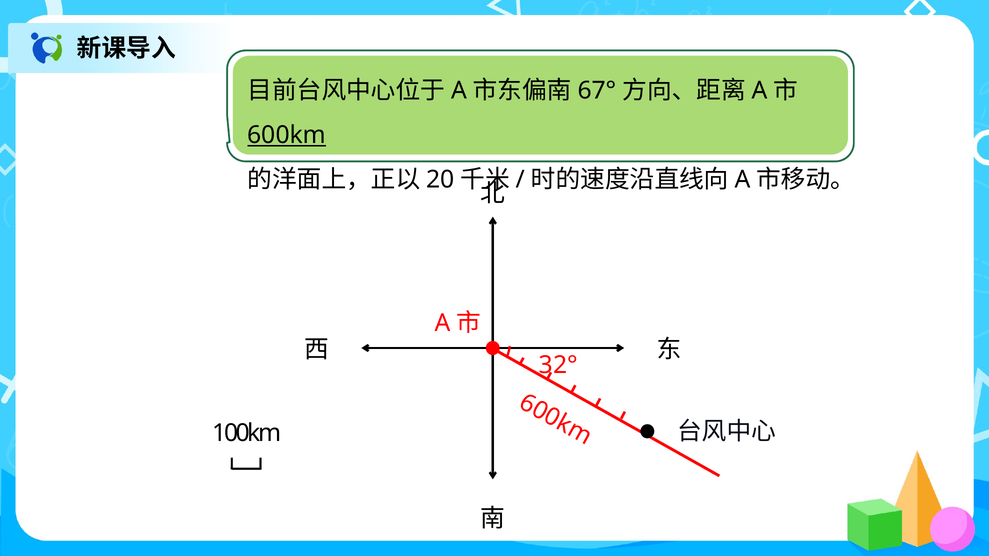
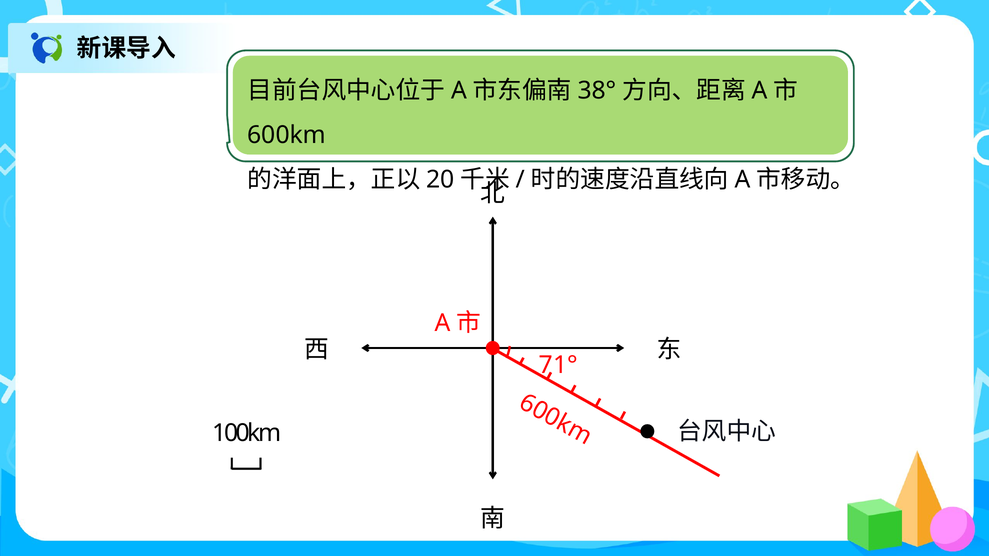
67°: 67° -> 38°
600km underline: present -> none
32°: 32° -> 71°
